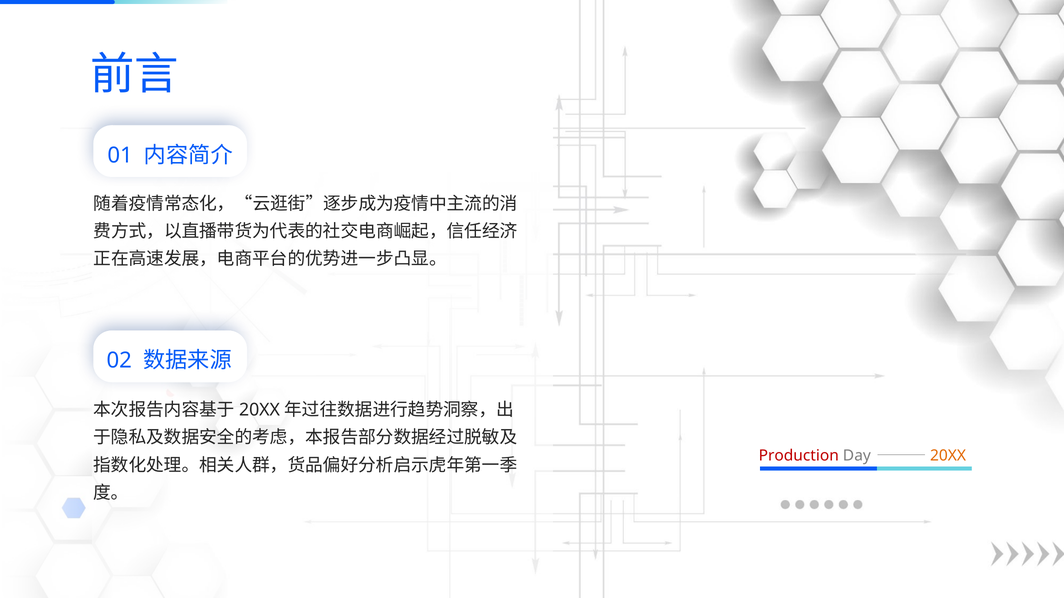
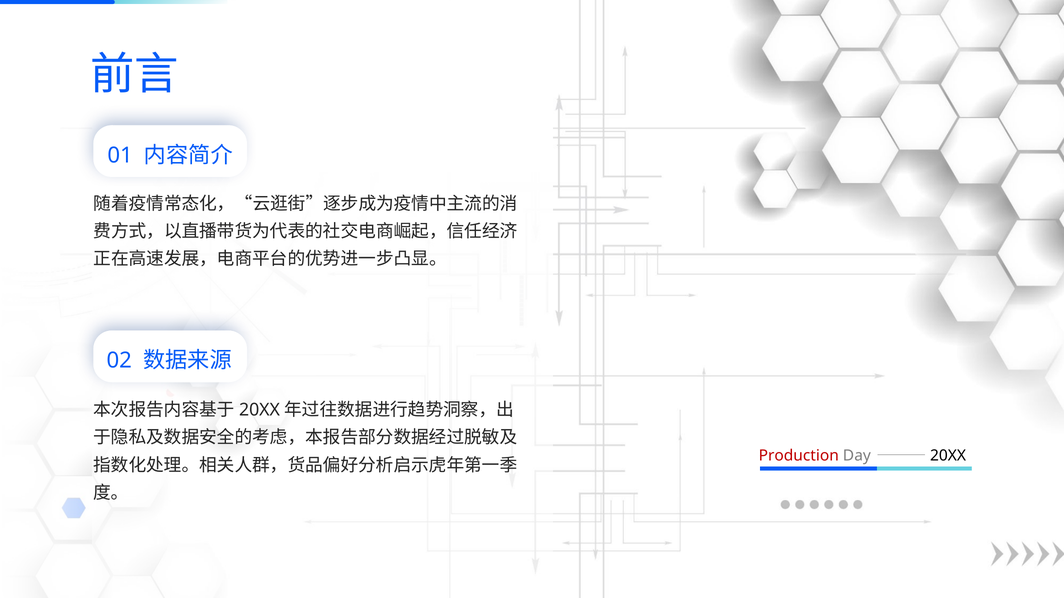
20XX colour: orange -> black
